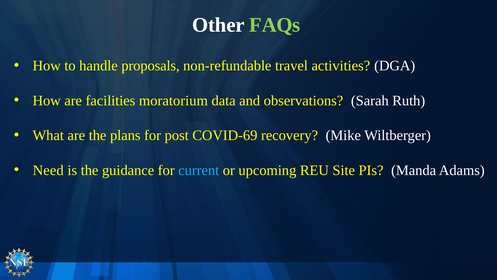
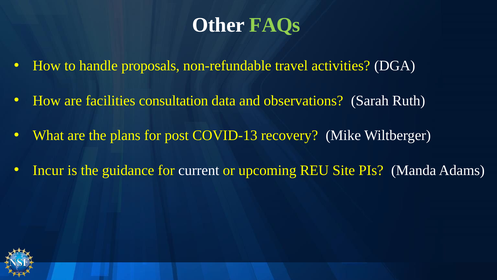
moratorium: moratorium -> consultation
COVID-69: COVID-69 -> COVID-13
Need: Need -> Incur
current colour: light blue -> white
